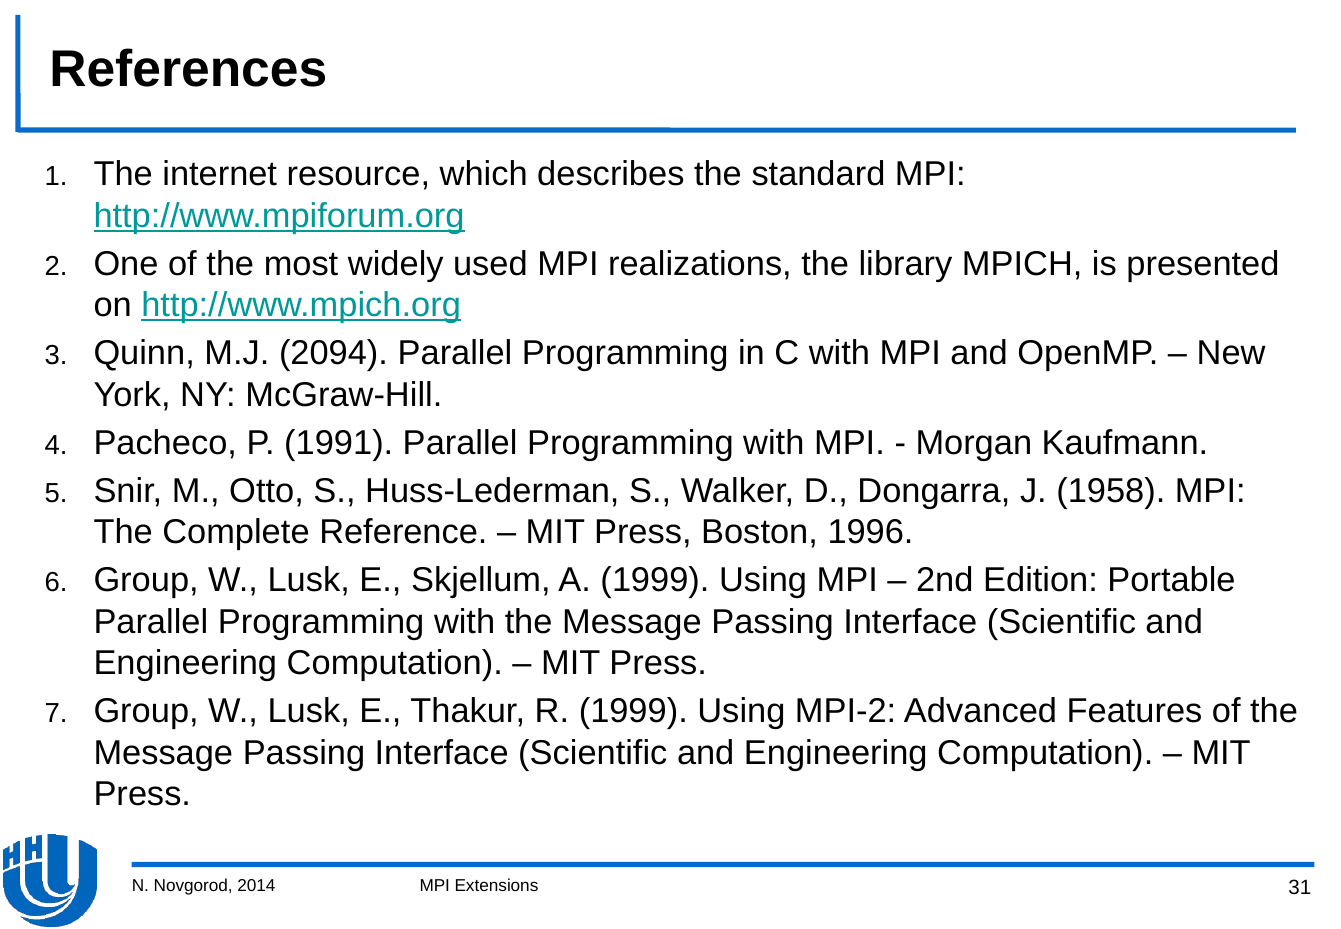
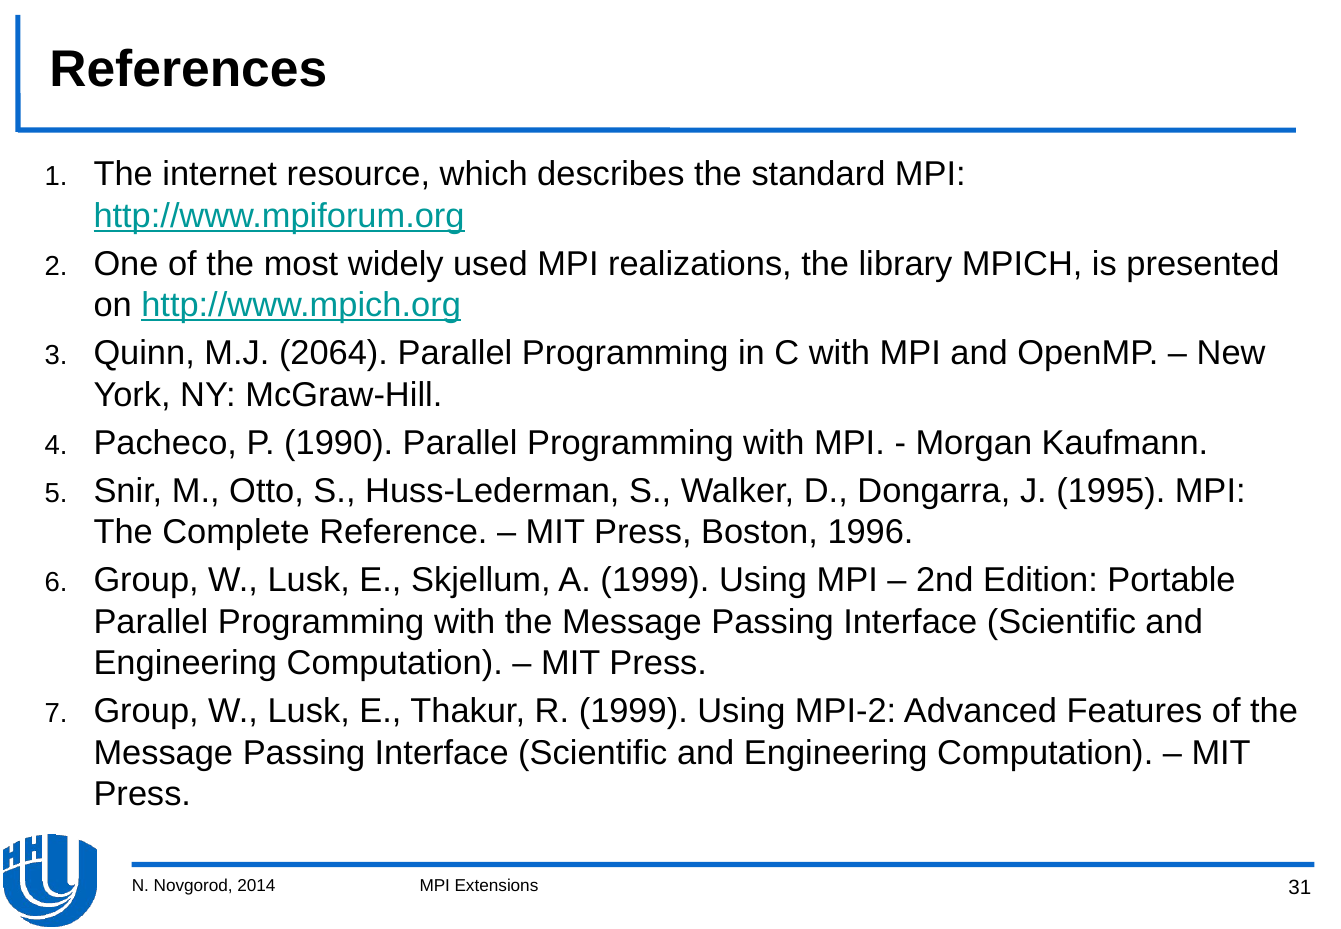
2094: 2094 -> 2064
1991: 1991 -> 1990
1958: 1958 -> 1995
